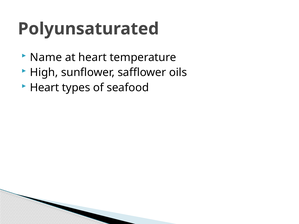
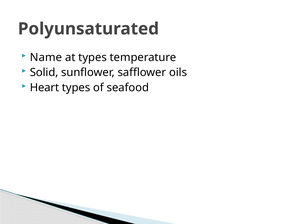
at heart: heart -> types
High: High -> Solid
